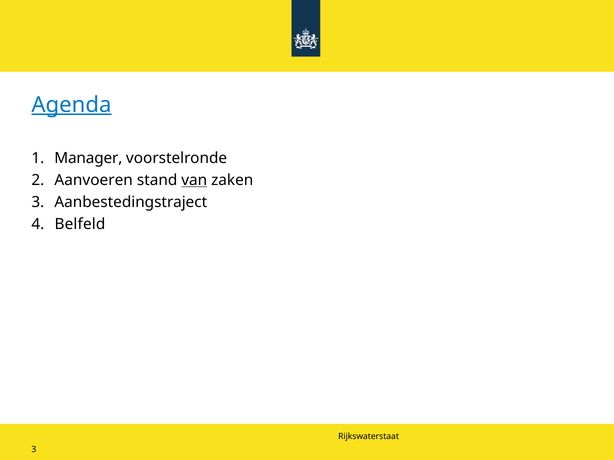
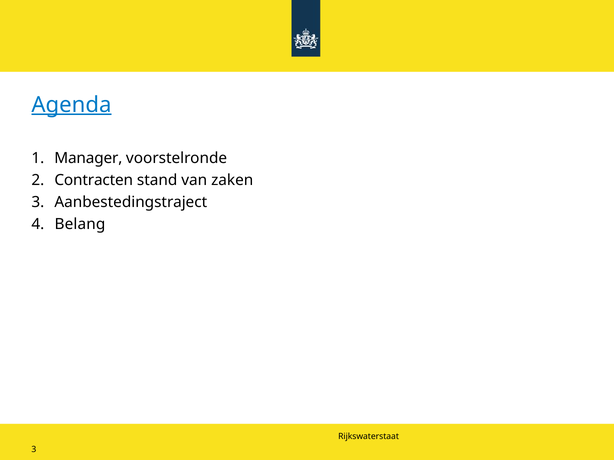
Aanvoeren: Aanvoeren -> Contracten
van underline: present -> none
Belfeld: Belfeld -> Belang
